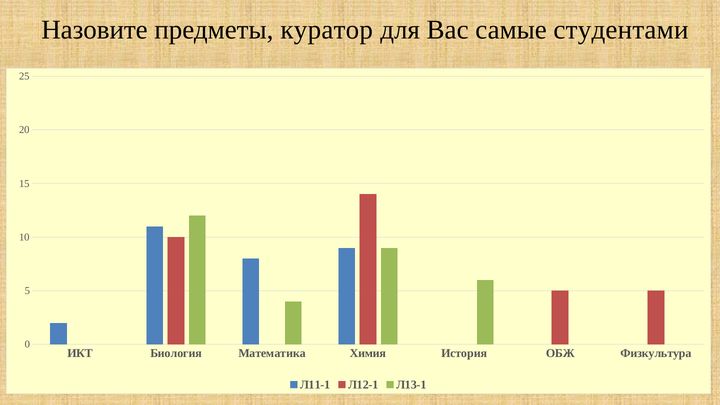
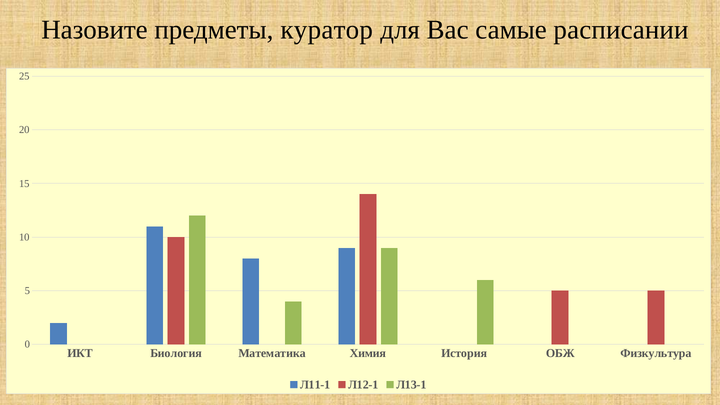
студентами: студентами -> расписании
